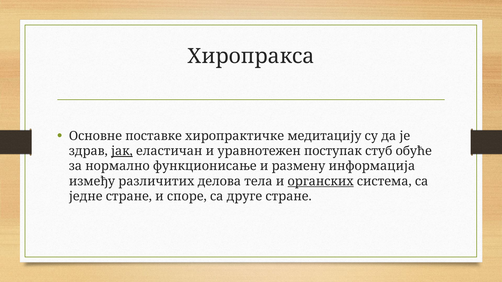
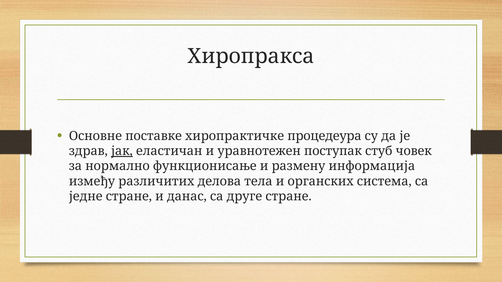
медитацију: медитацију -> процедеура
обуће: обуће -> човек
органских underline: present -> none
споре: споре -> данас
